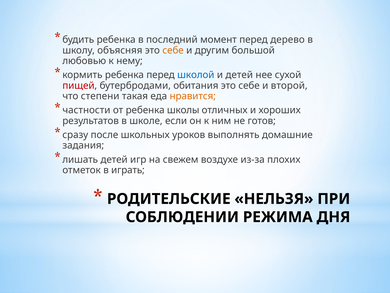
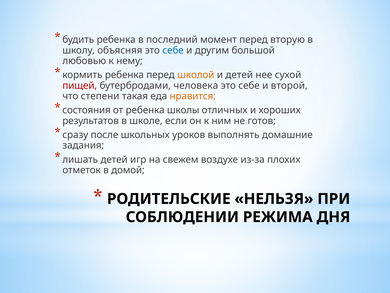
дерево: дерево -> вторую
себе at (173, 50) colour: orange -> blue
школой colour: blue -> orange
обитания: обитания -> человека
частности: частности -> состояния
играть: играть -> домой
